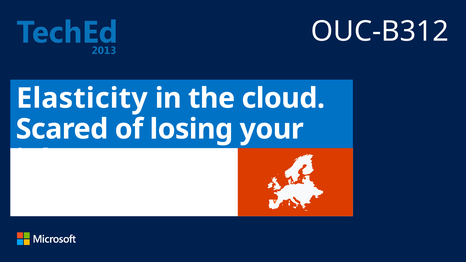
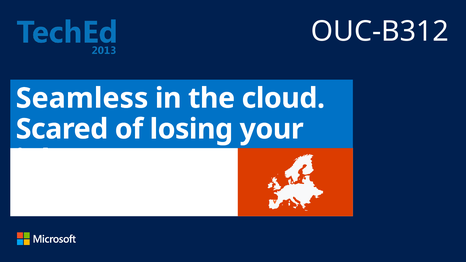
Elasticity: Elasticity -> Seamless
